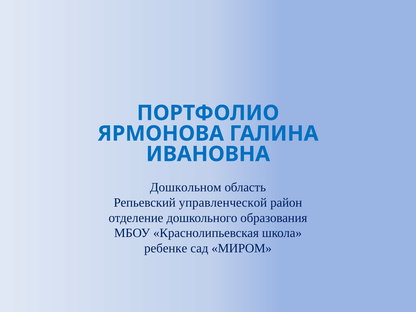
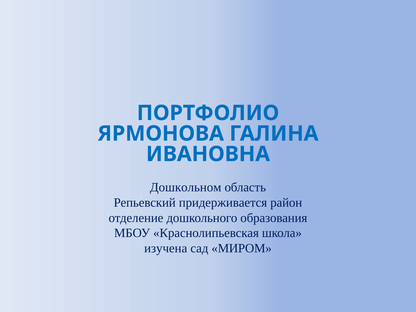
управленческой: управленческой -> придерживается
ребенке: ребенке -> изучена
